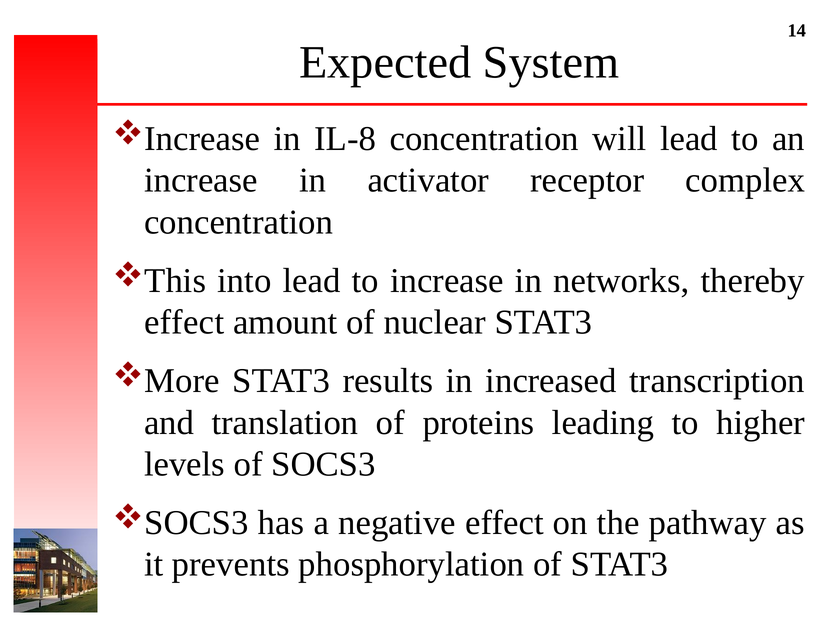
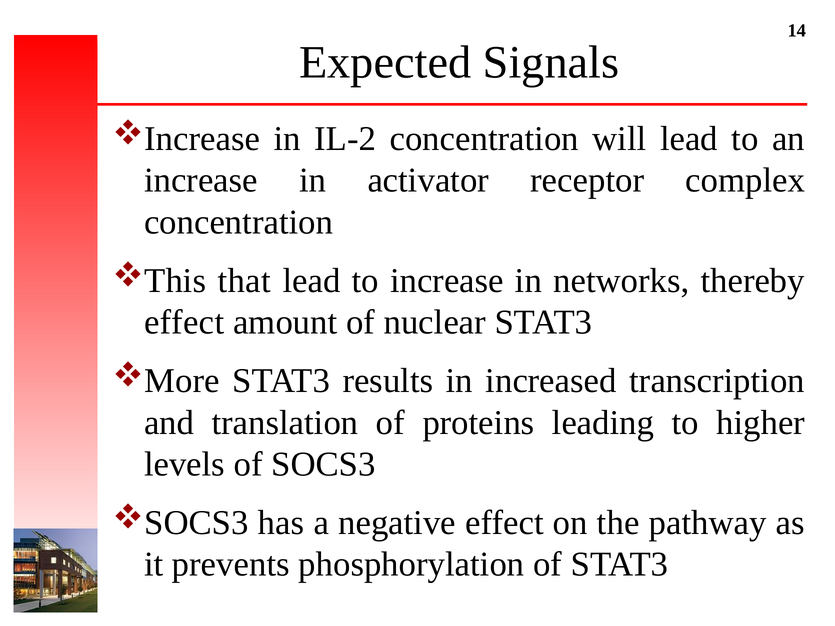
System: System -> Signals
IL-8: IL-8 -> IL-2
into: into -> that
